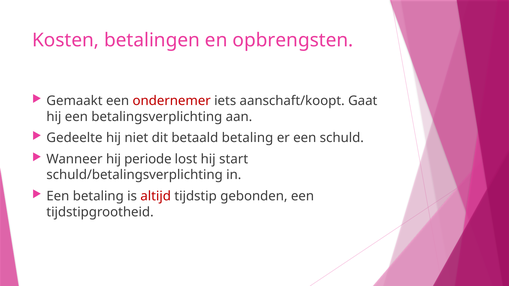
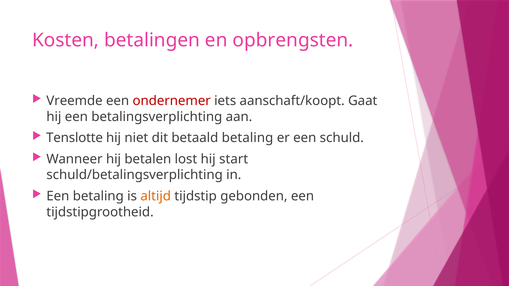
Gemaakt: Gemaakt -> Vreemde
Gedeelte: Gedeelte -> Tenslotte
periode: periode -> betalen
altijd colour: red -> orange
